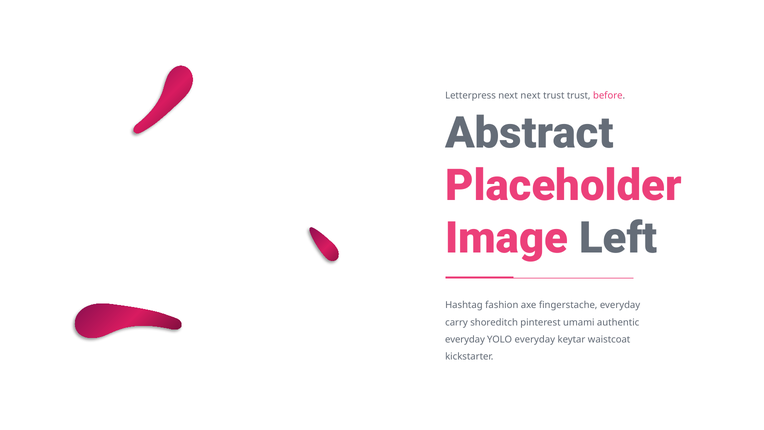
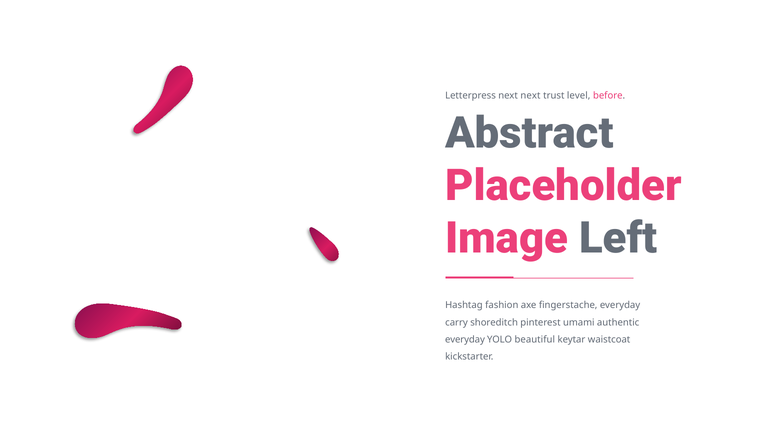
trust trust: trust -> level
YOLO everyday: everyday -> beautiful
